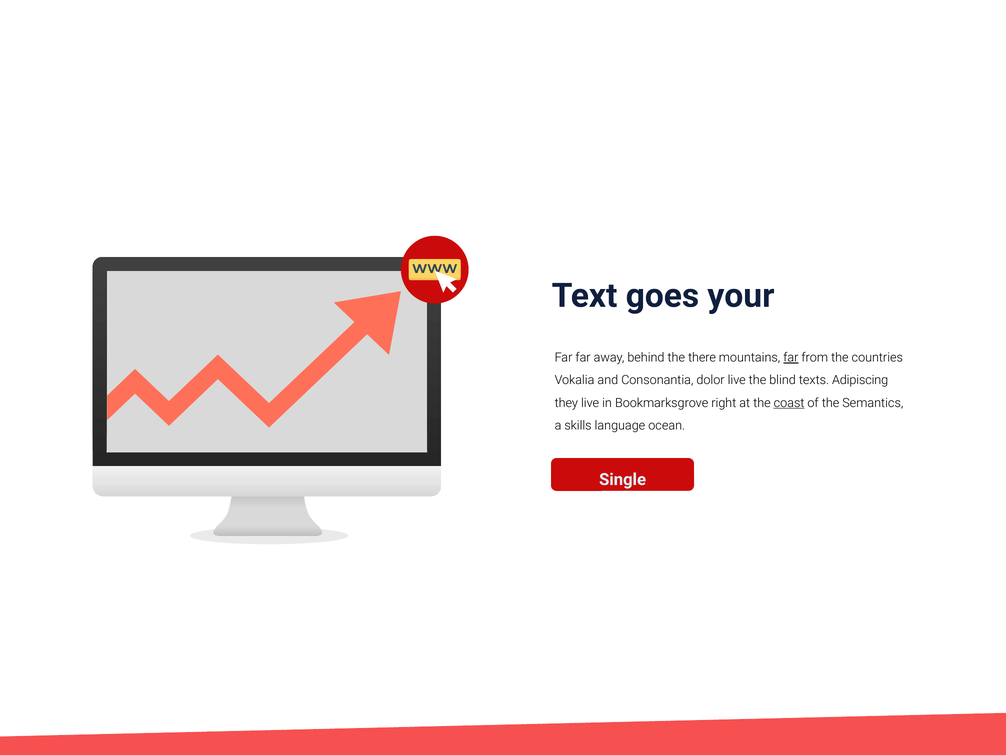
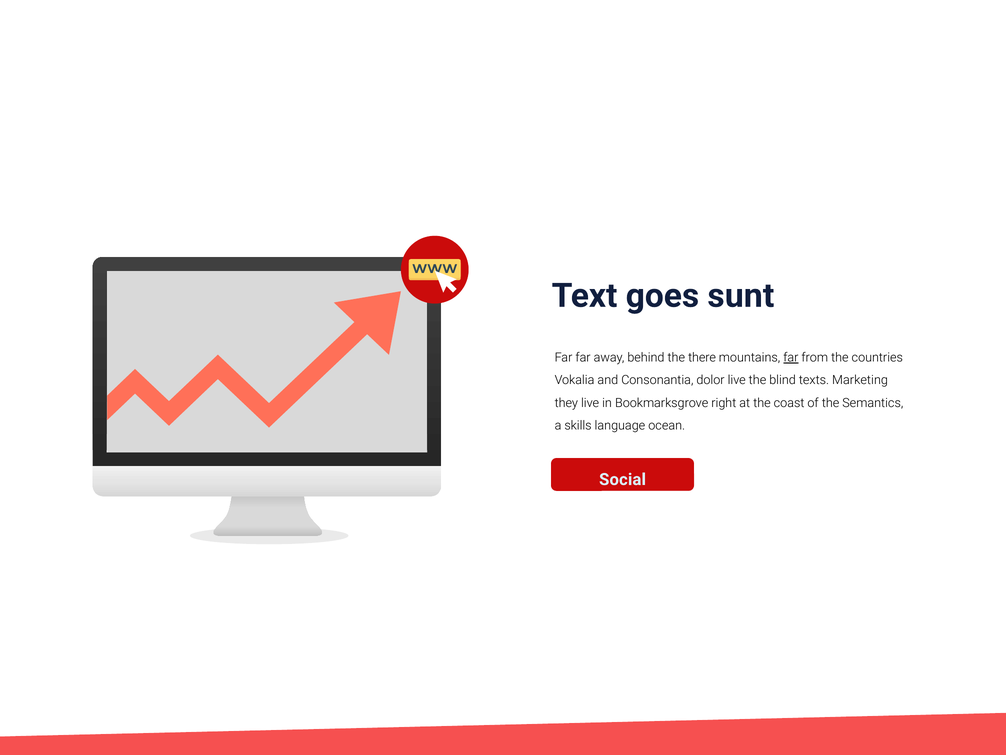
your: your -> sunt
Adipiscing: Adipiscing -> Marketing
coast underline: present -> none
Single: Single -> Social
